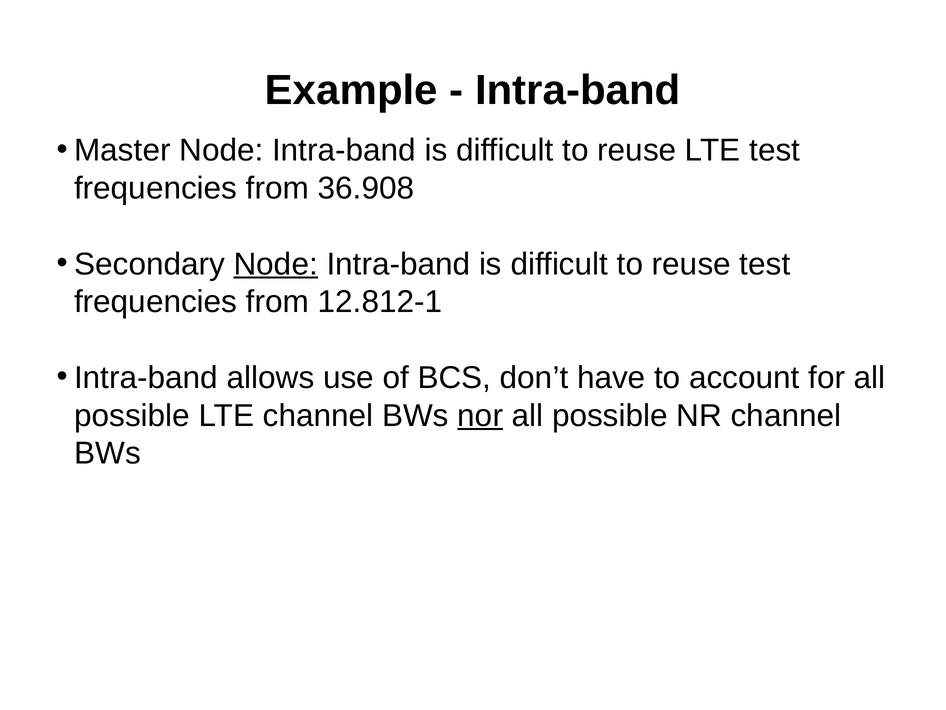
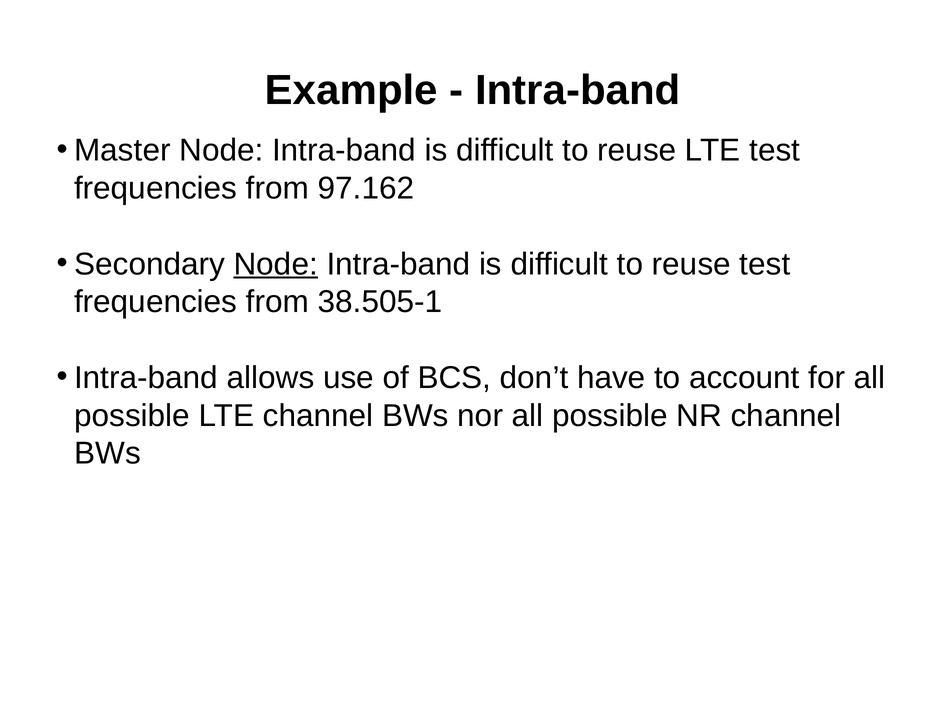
36.908: 36.908 -> 97.162
12.812-1: 12.812-1 -> 38.505-1
nor underline: present -> none
